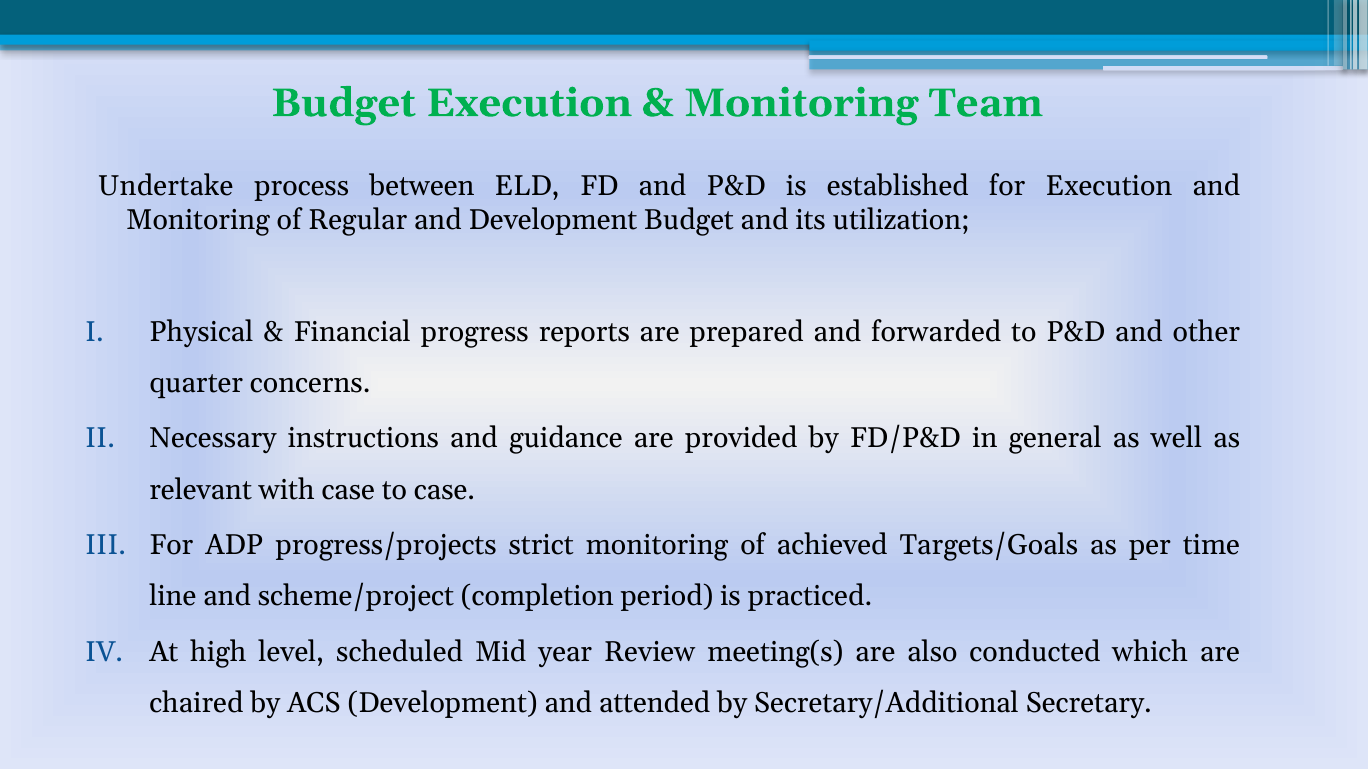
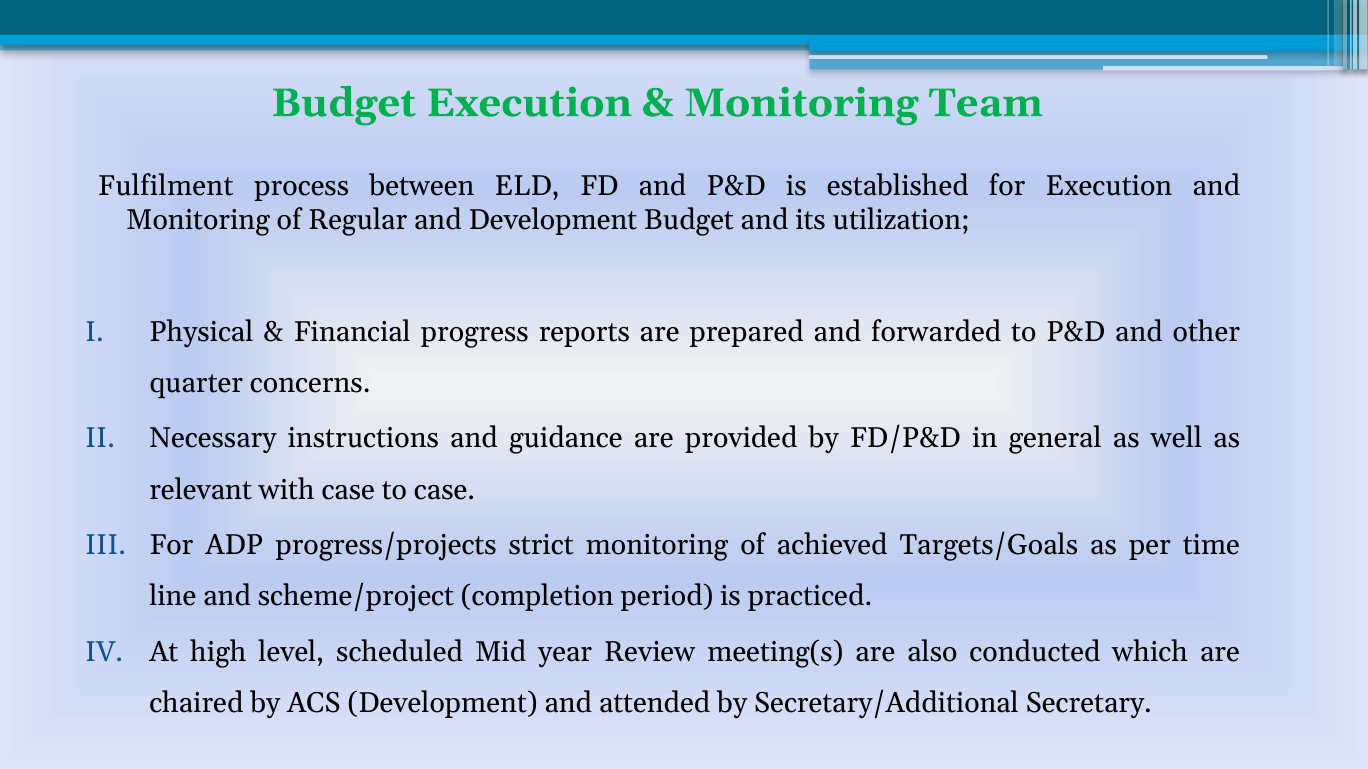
Undertake: Undertake -> Fulfilment
